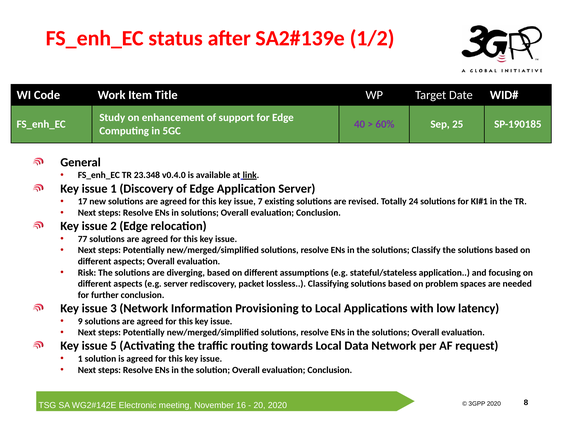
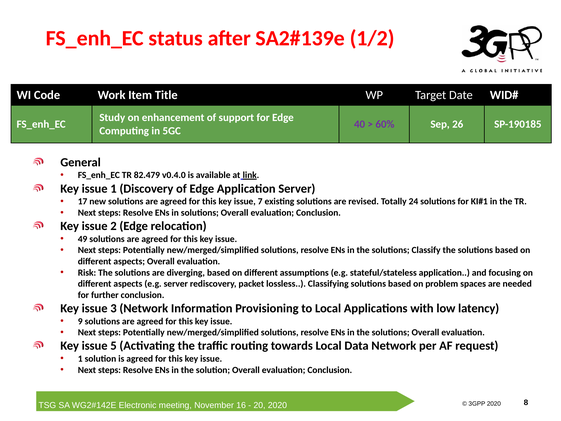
25: 25 -> 26
23.348: 23.348 -> 82.479
77: 77 -> 49
